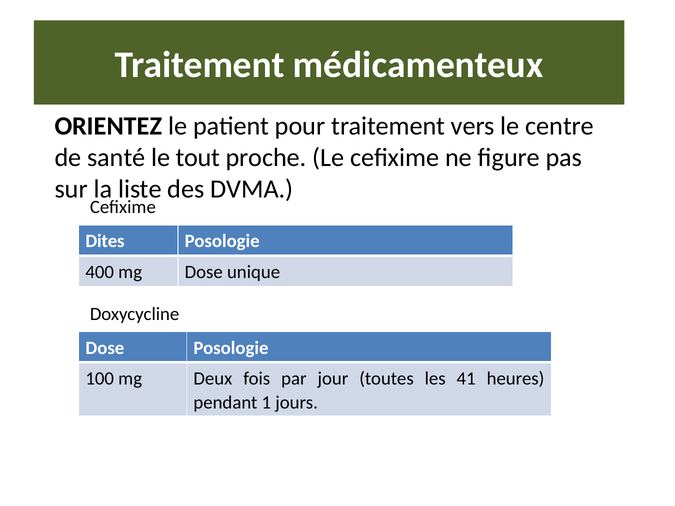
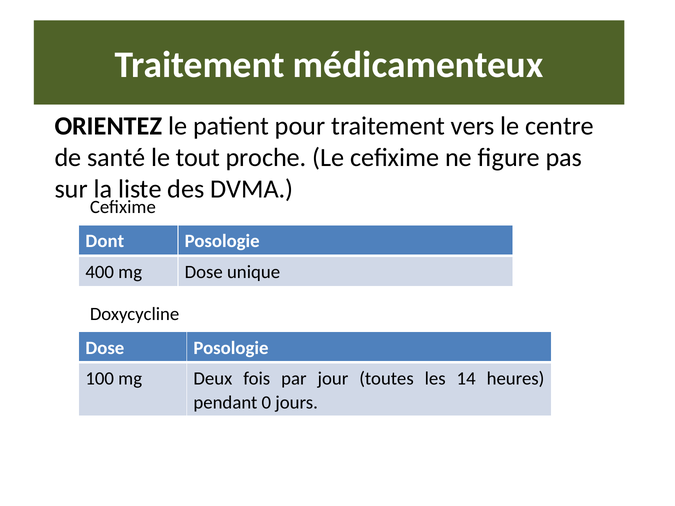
Dites: Dites -> Dont
41: 41 -> 14
1: 1 -> 0
